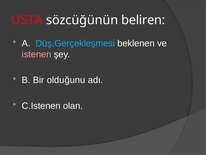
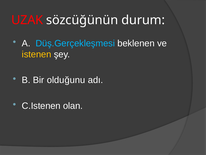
USTA: USTA -> UZAK
beliren: beliren -> durum
istenen colour: pink -> yellow
